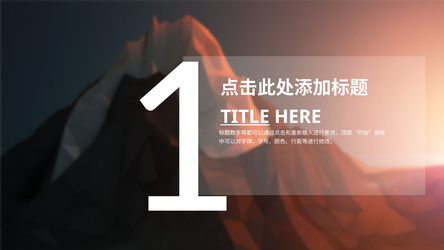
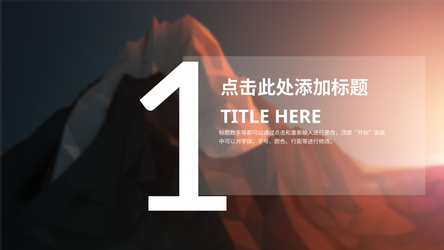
TITLE underline: present -> none
